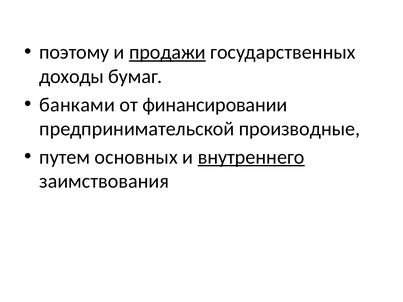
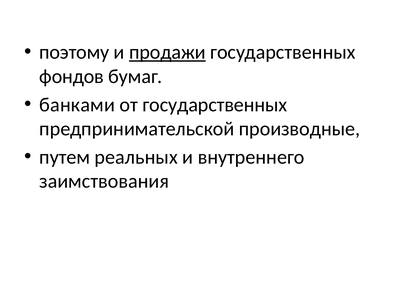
доходы: доходы -> фондов
от финансировании: финансировании -> государственных
основных: основных -> реальных
внутреннего underline: present -> none
